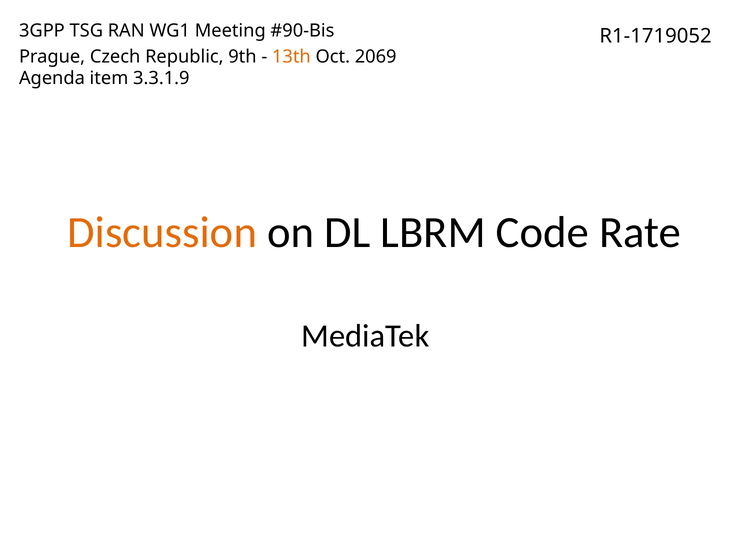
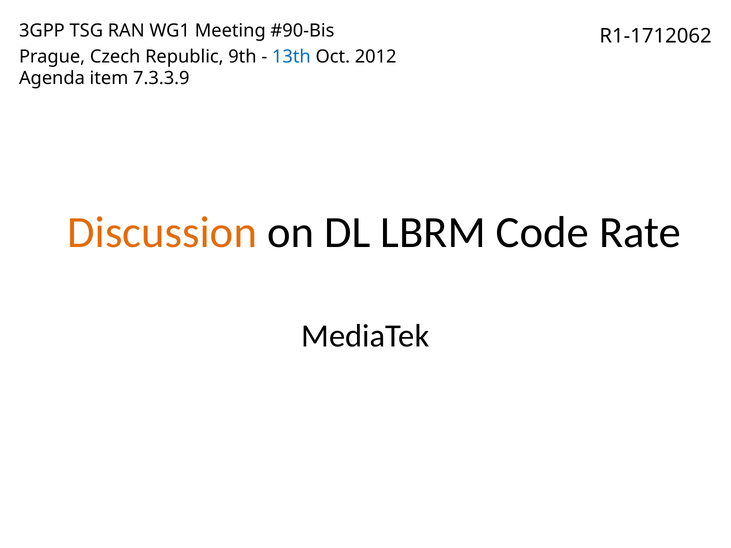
R1-1719052: R1-1719052 -> R1-1712062
13th colour: orange -> blue
2069: 2069 -> 2012
3.3.1.9: 3.3.1.9 -> 7.3.3.9
